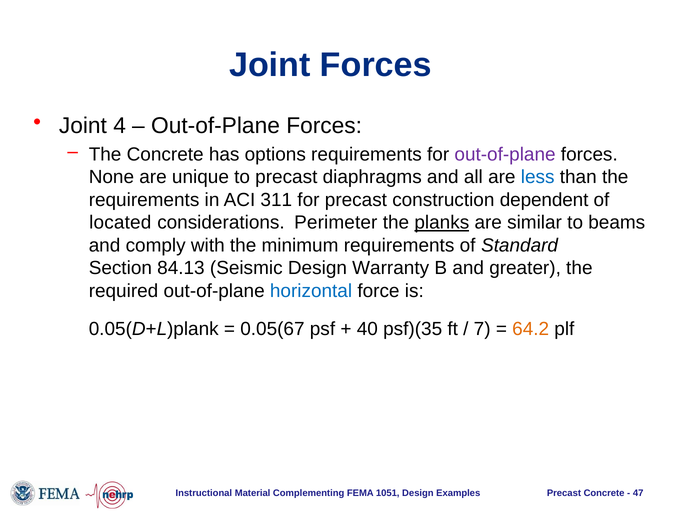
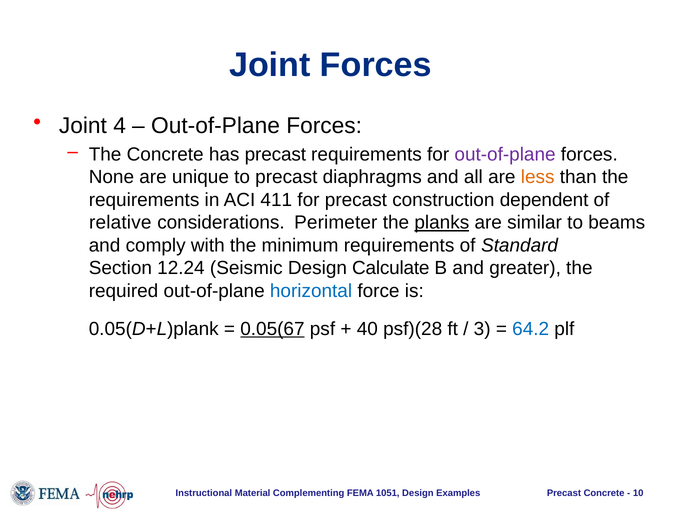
has options: options -> precast
less colour: blue -> orange
311: 311 -> 411
located: located -> relative
84.13: 84.13 -> 12.24
Warranty: Warranty -> Calculate
0.05(67 underline: none -> present
psf)(35: psf)(35 -> psf)(28
7: 7 -> 3
64.2 colour: orange -> blue
47: 47 -> 10
